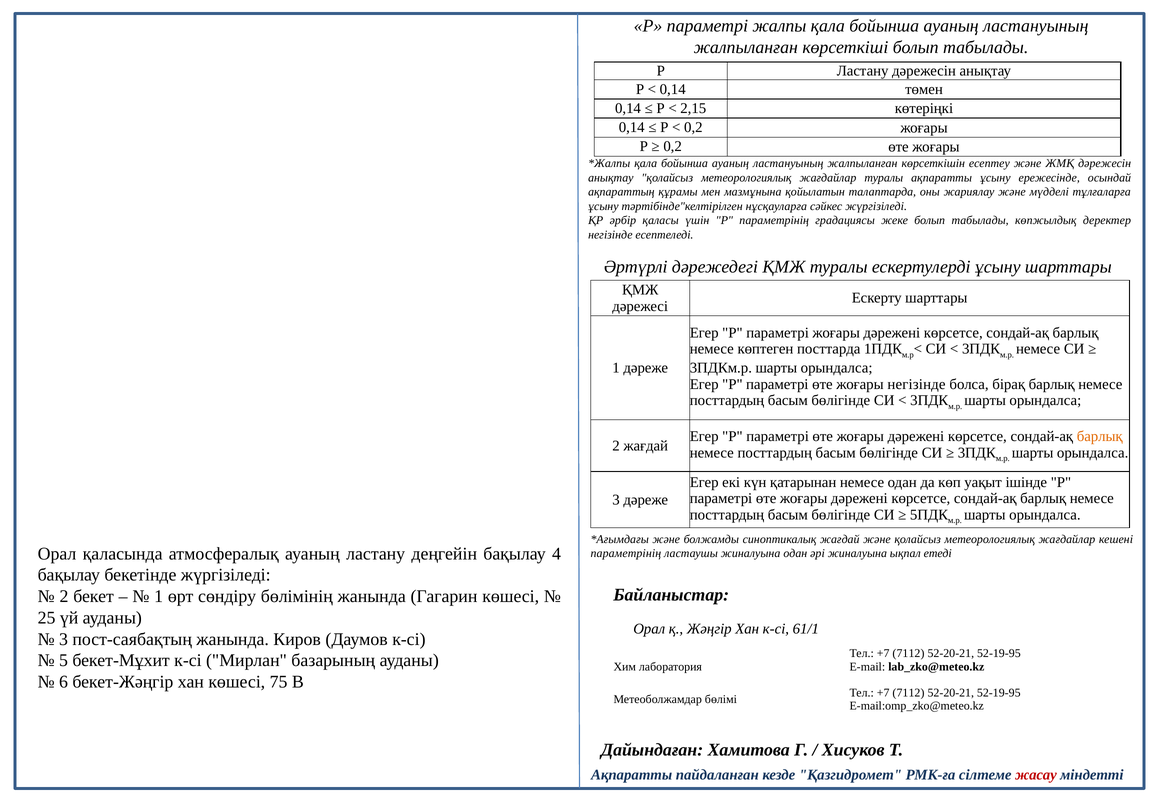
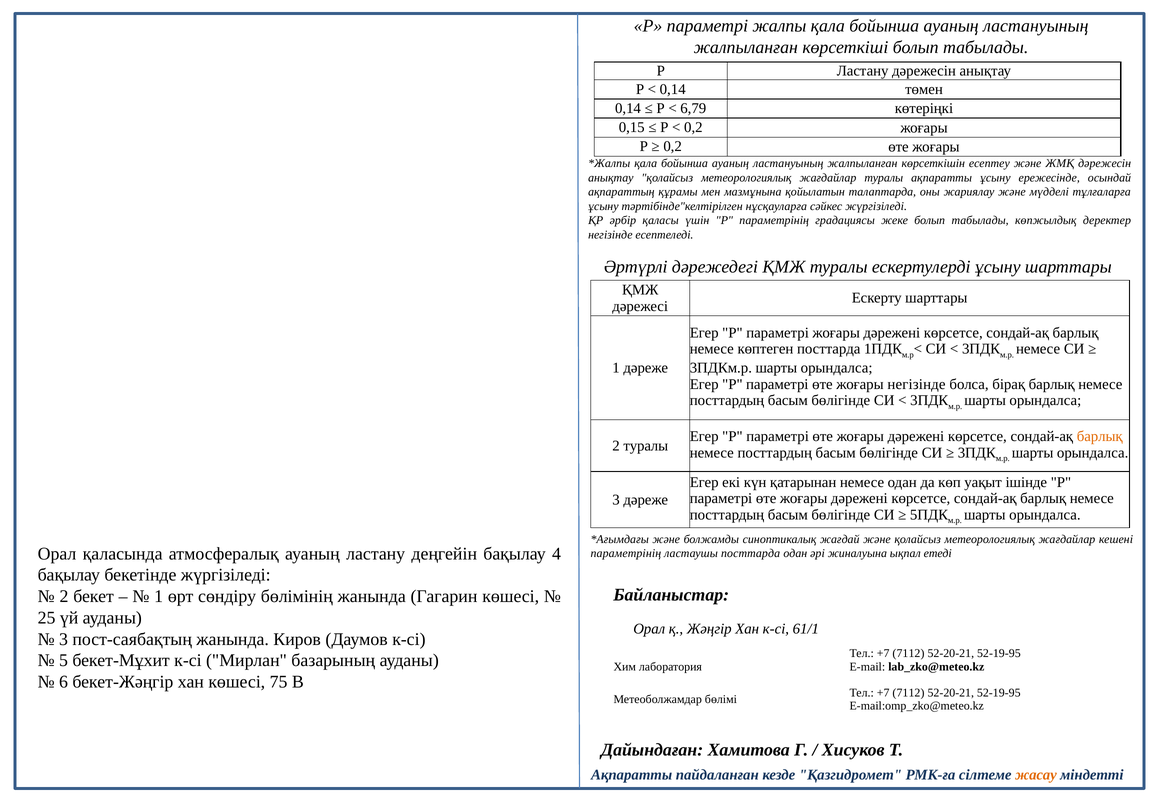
2,15: 2,15 -> 6,79
0,14 at (632, 128): 0,14 -> 0,15
2 жағдай: жағдай -> туралы
ластаушы жиналуына: жиналуына -> посттарда
жасау colour: red -> orange
